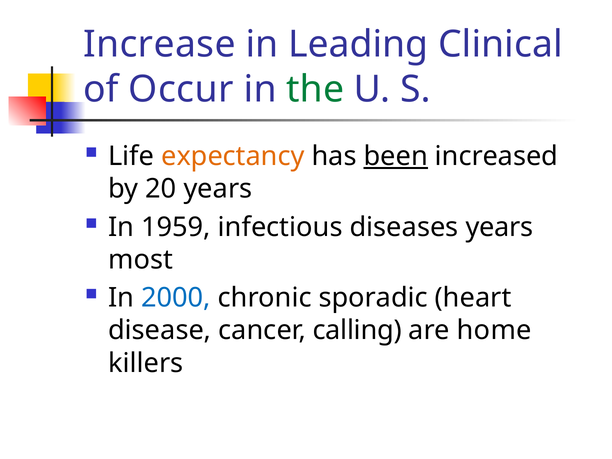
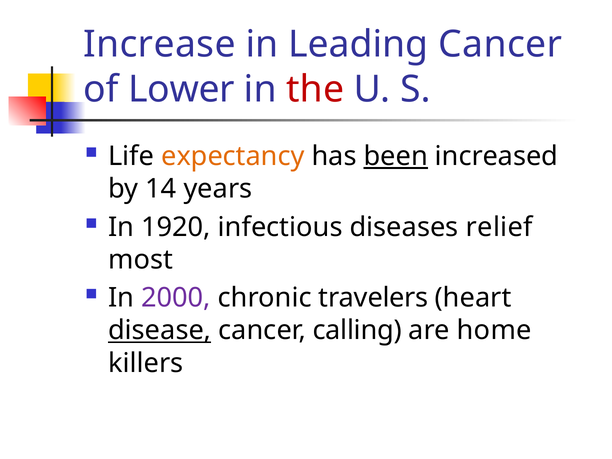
Leading Clinical: Clinical -> Cancer
Occur: Occur -> Lower
the colour: green -> red
20: 20 -> 14
1959: 1959 -> 1920
diseases years: years -> relief
2000 colour: blue -> purple
sporadic: sporadic -> travelers
disease underline: none -> present
